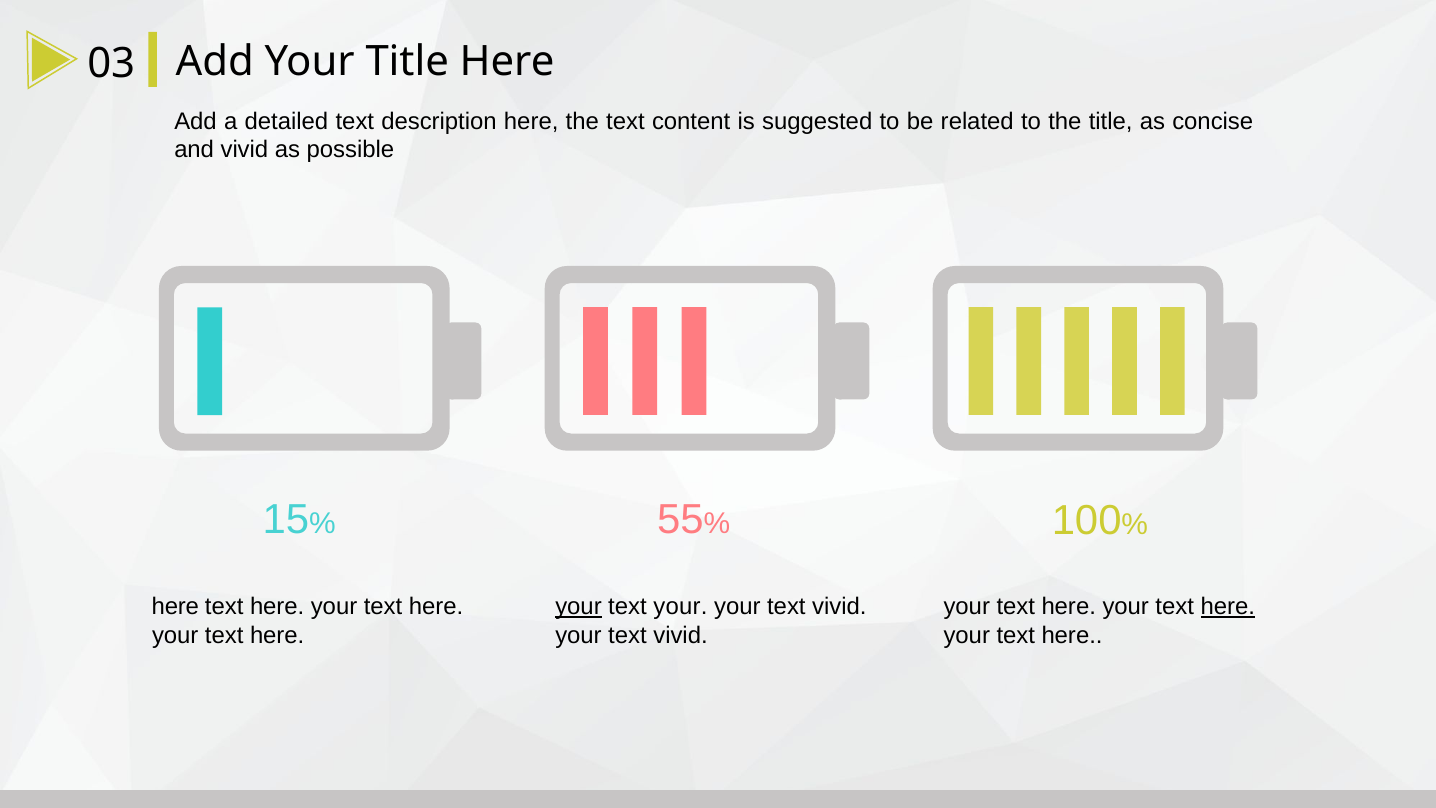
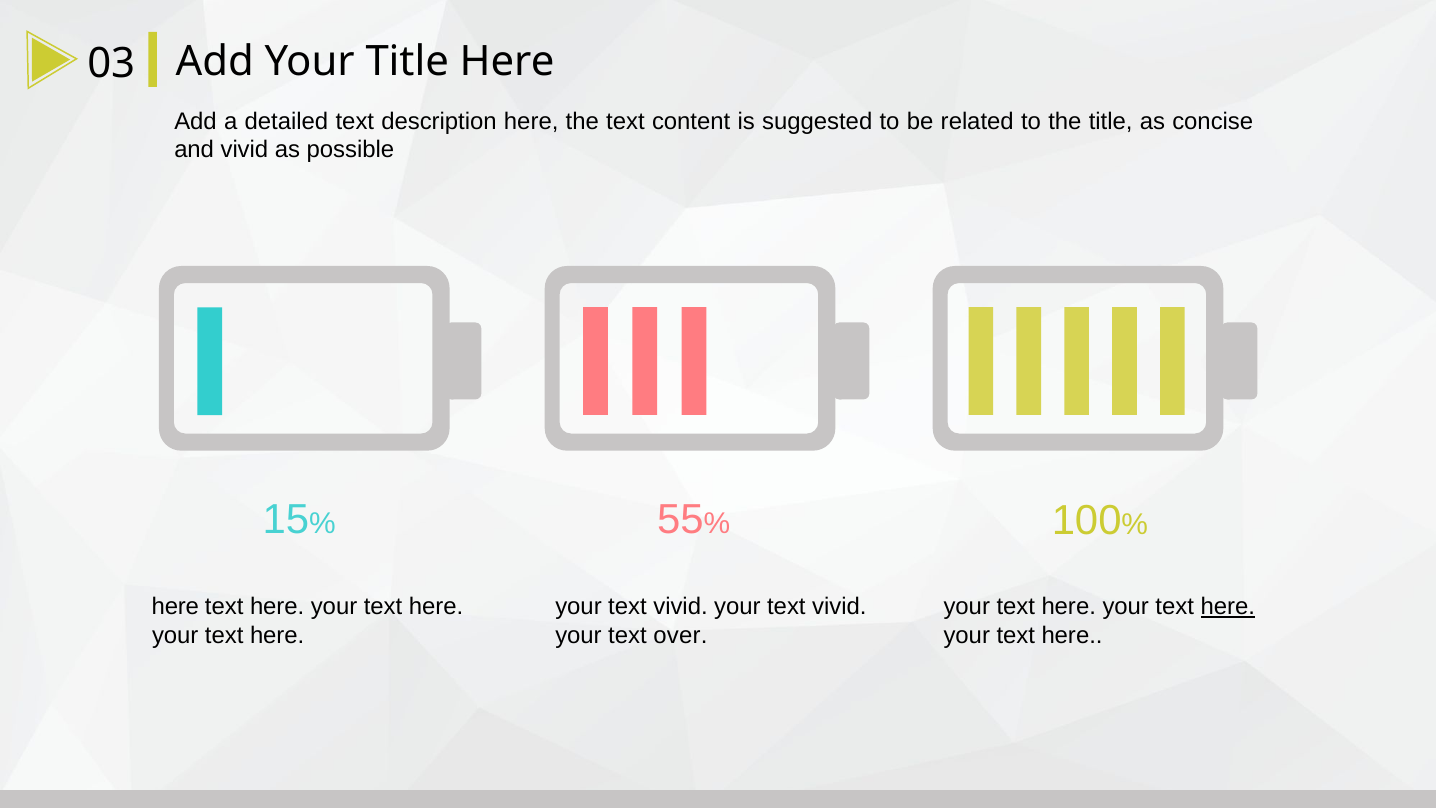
your at (579, 607) underline: present -> none
your at (680, 607): your -> vivid
vivid at (680, 635): vivid -> over
